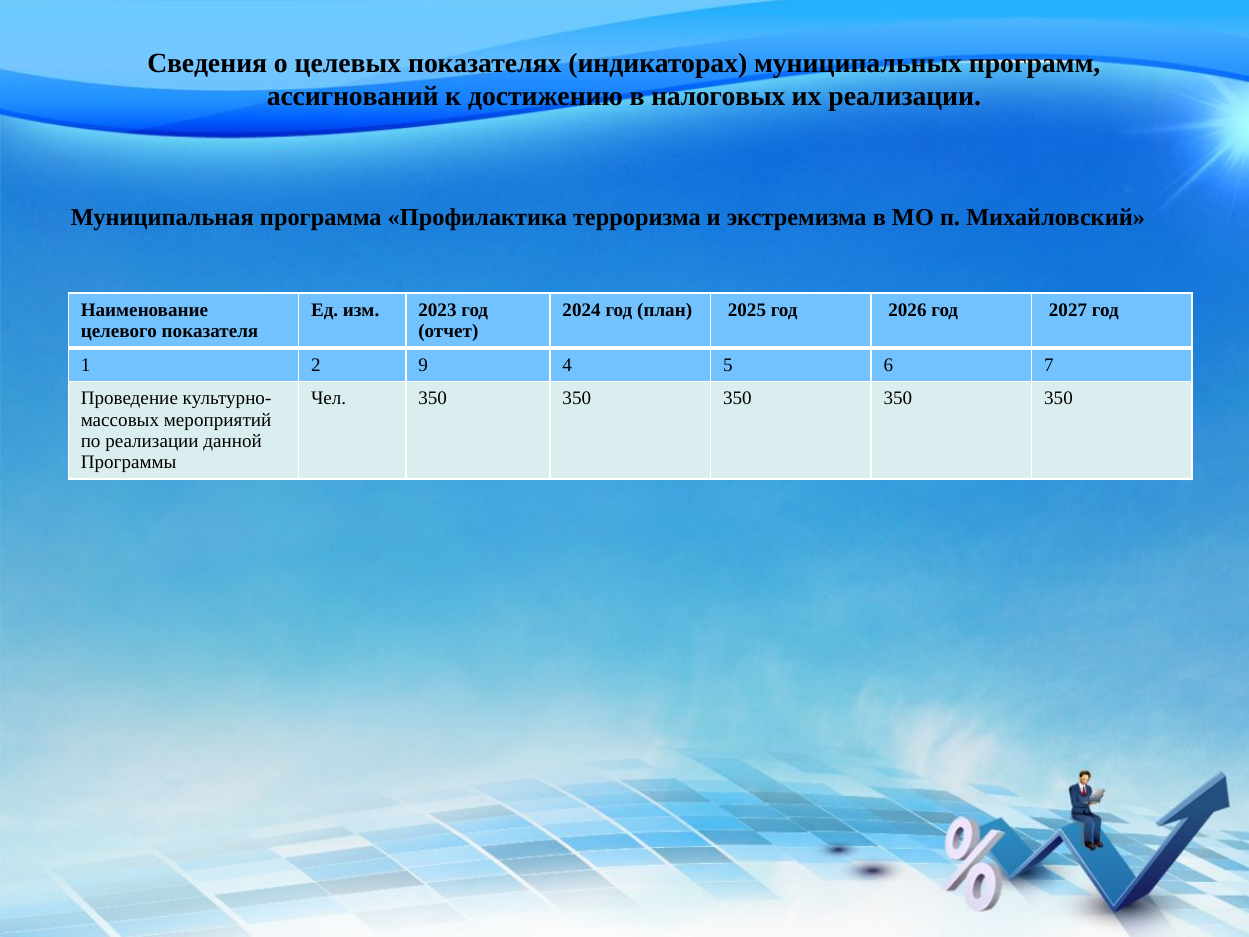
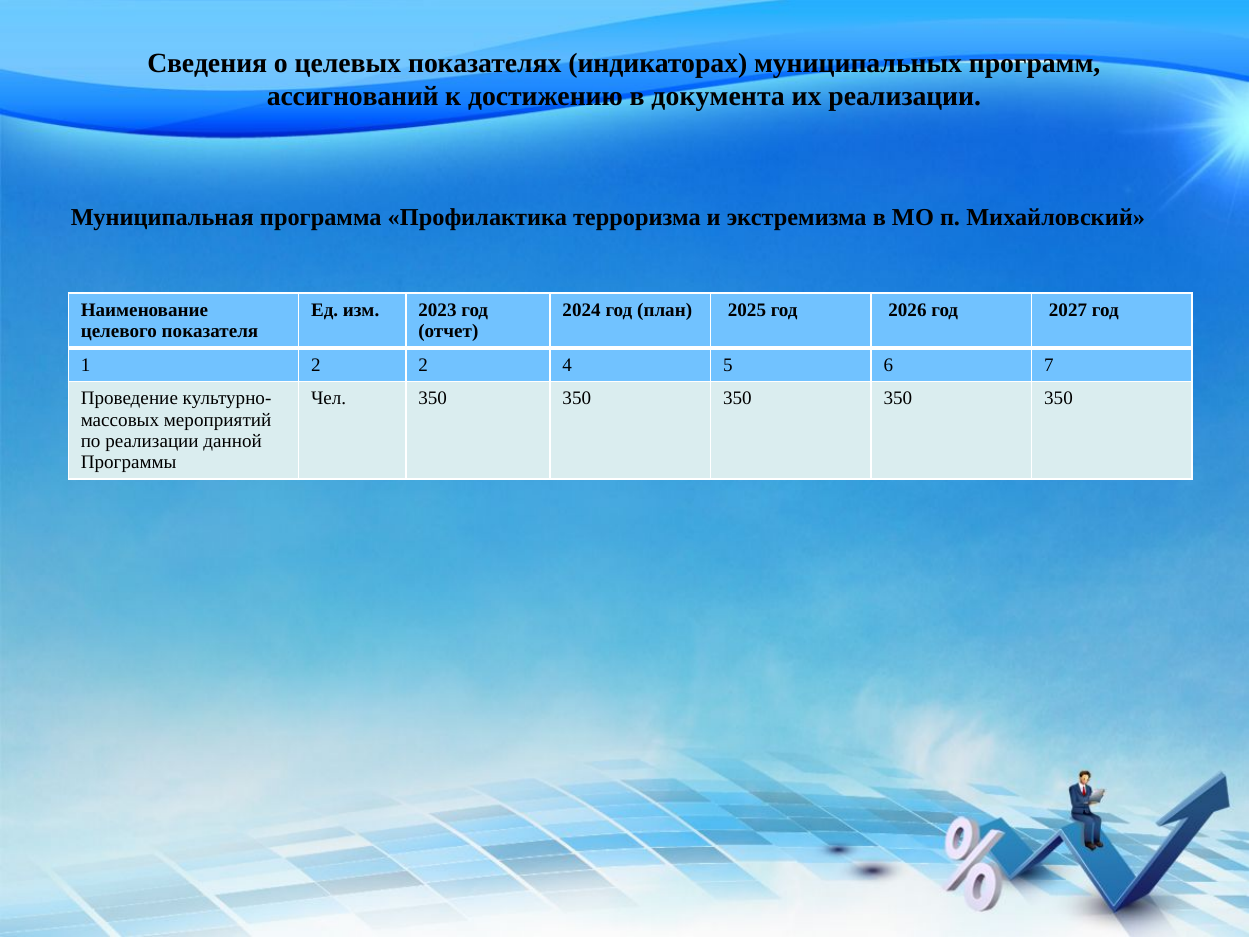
налоговых: налоговых -> документа
2 9: 9 -> 2
